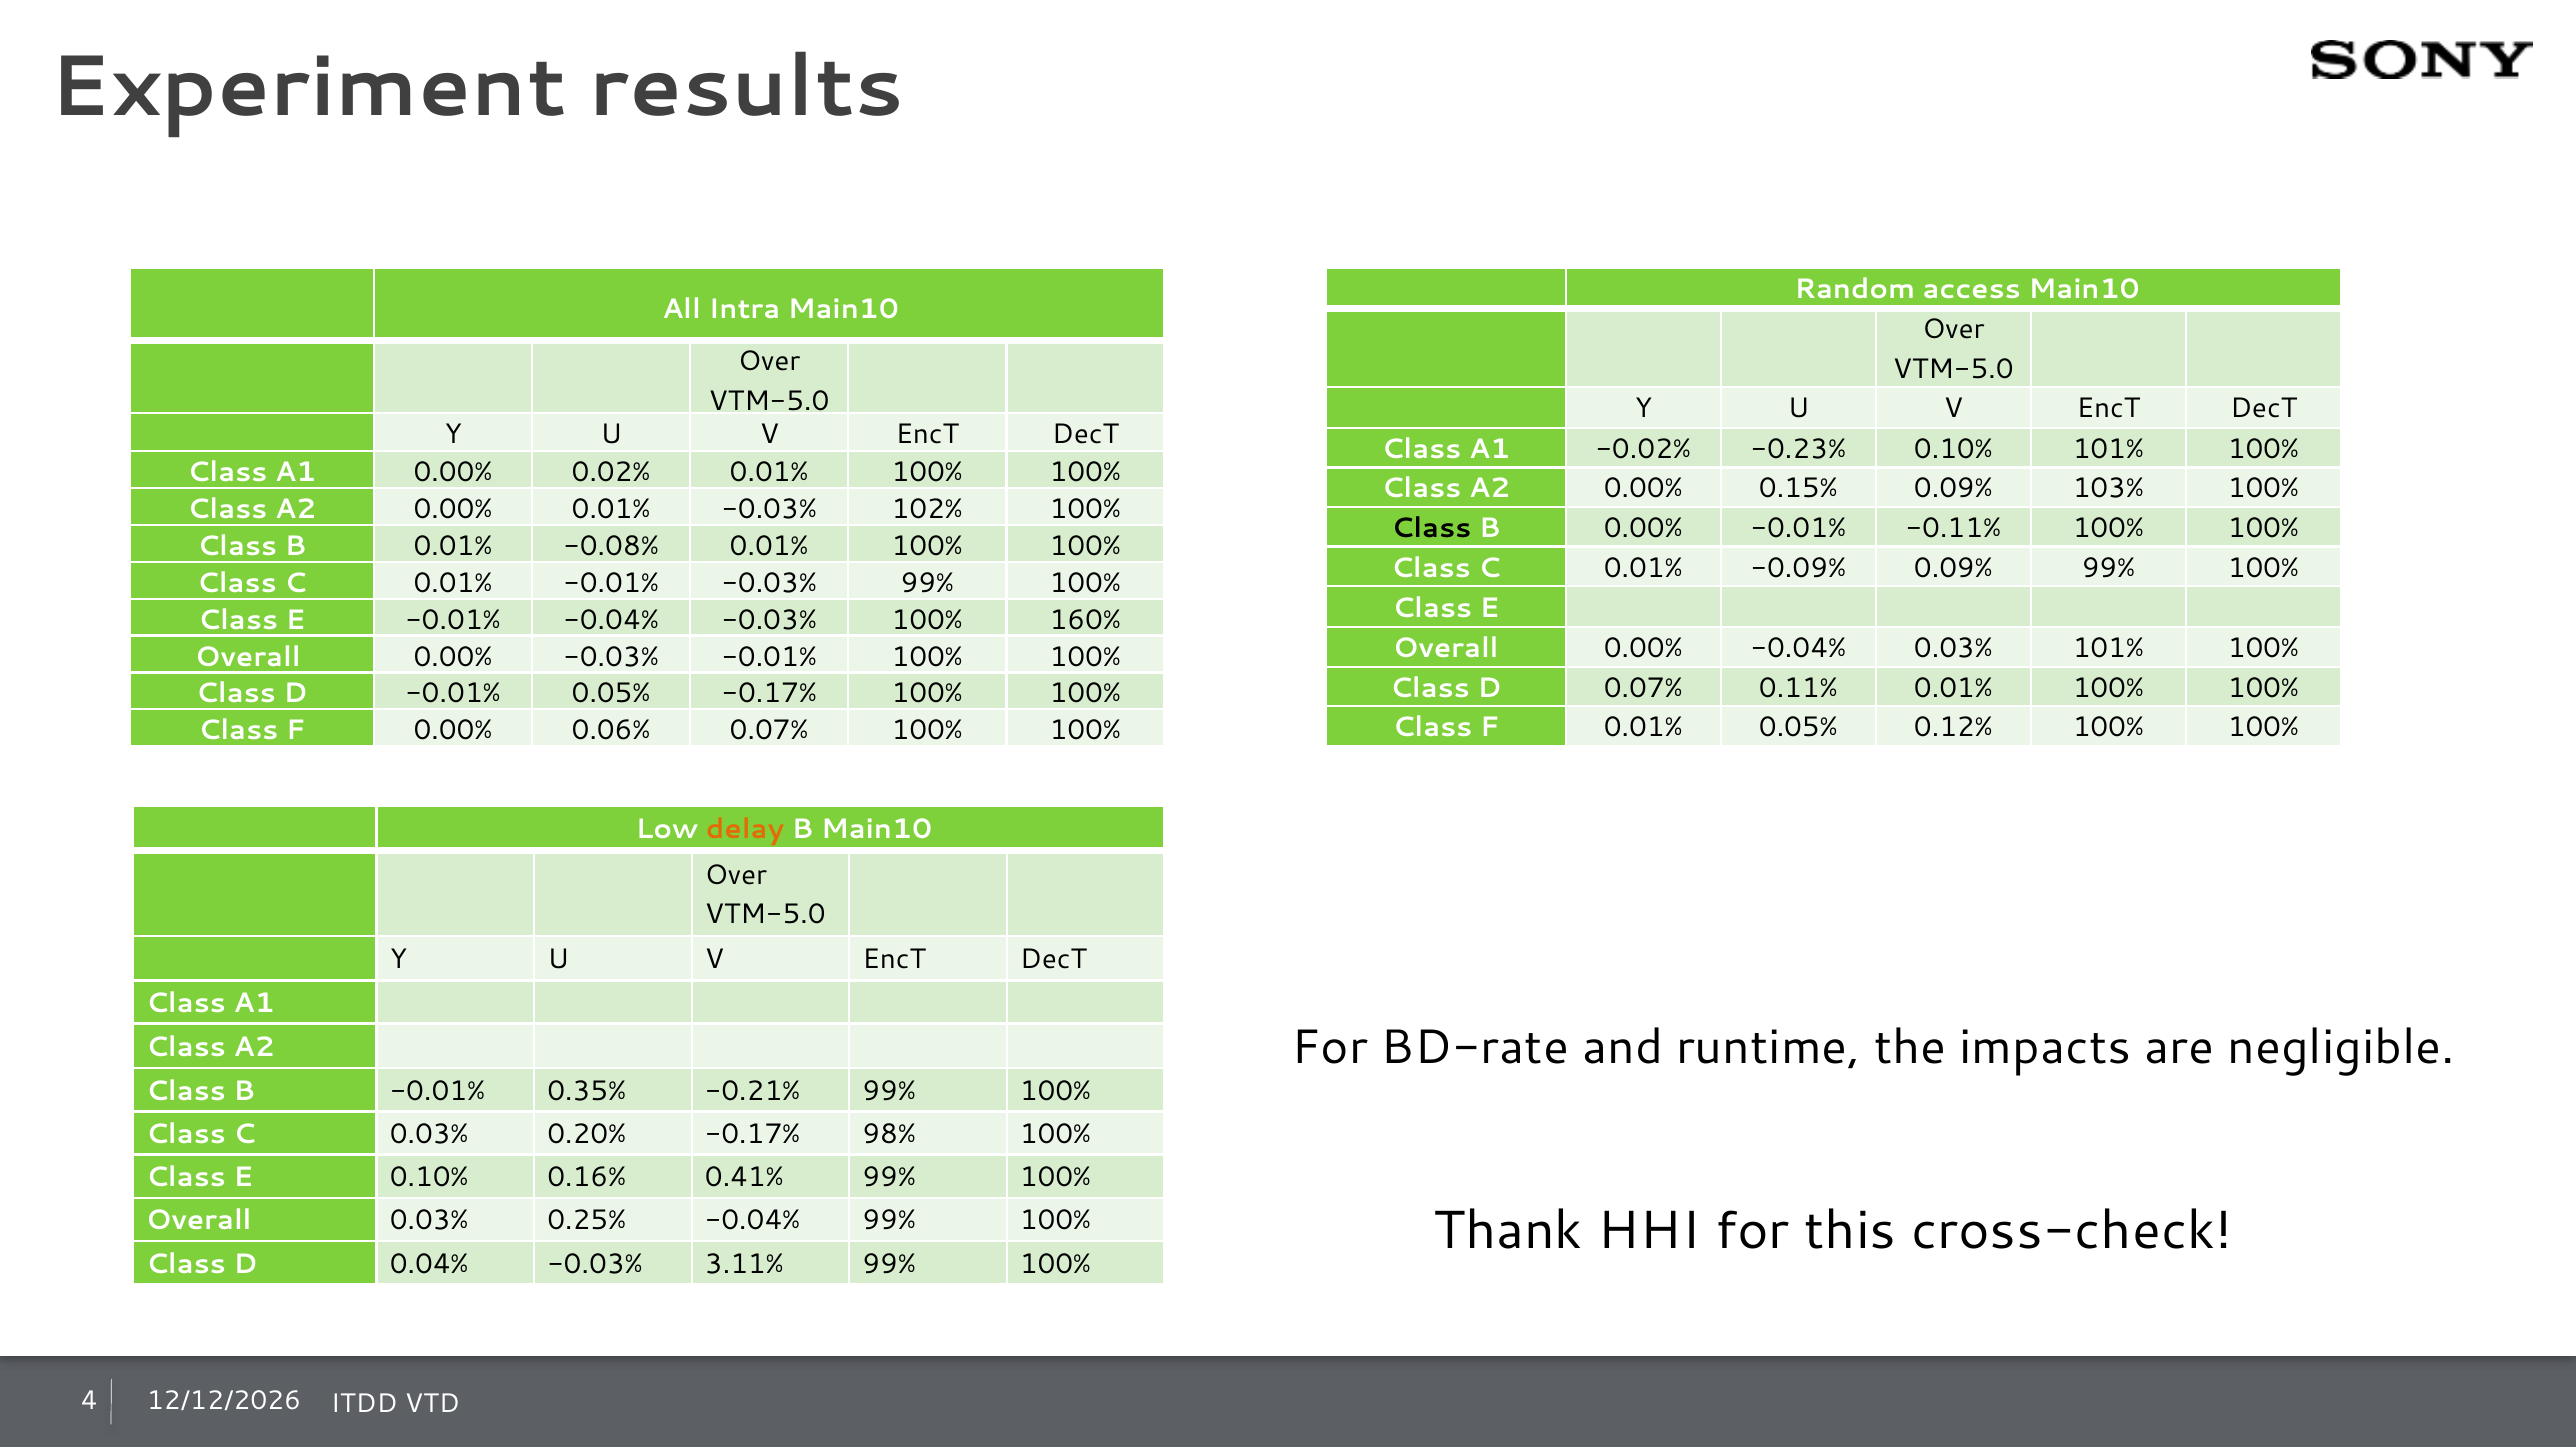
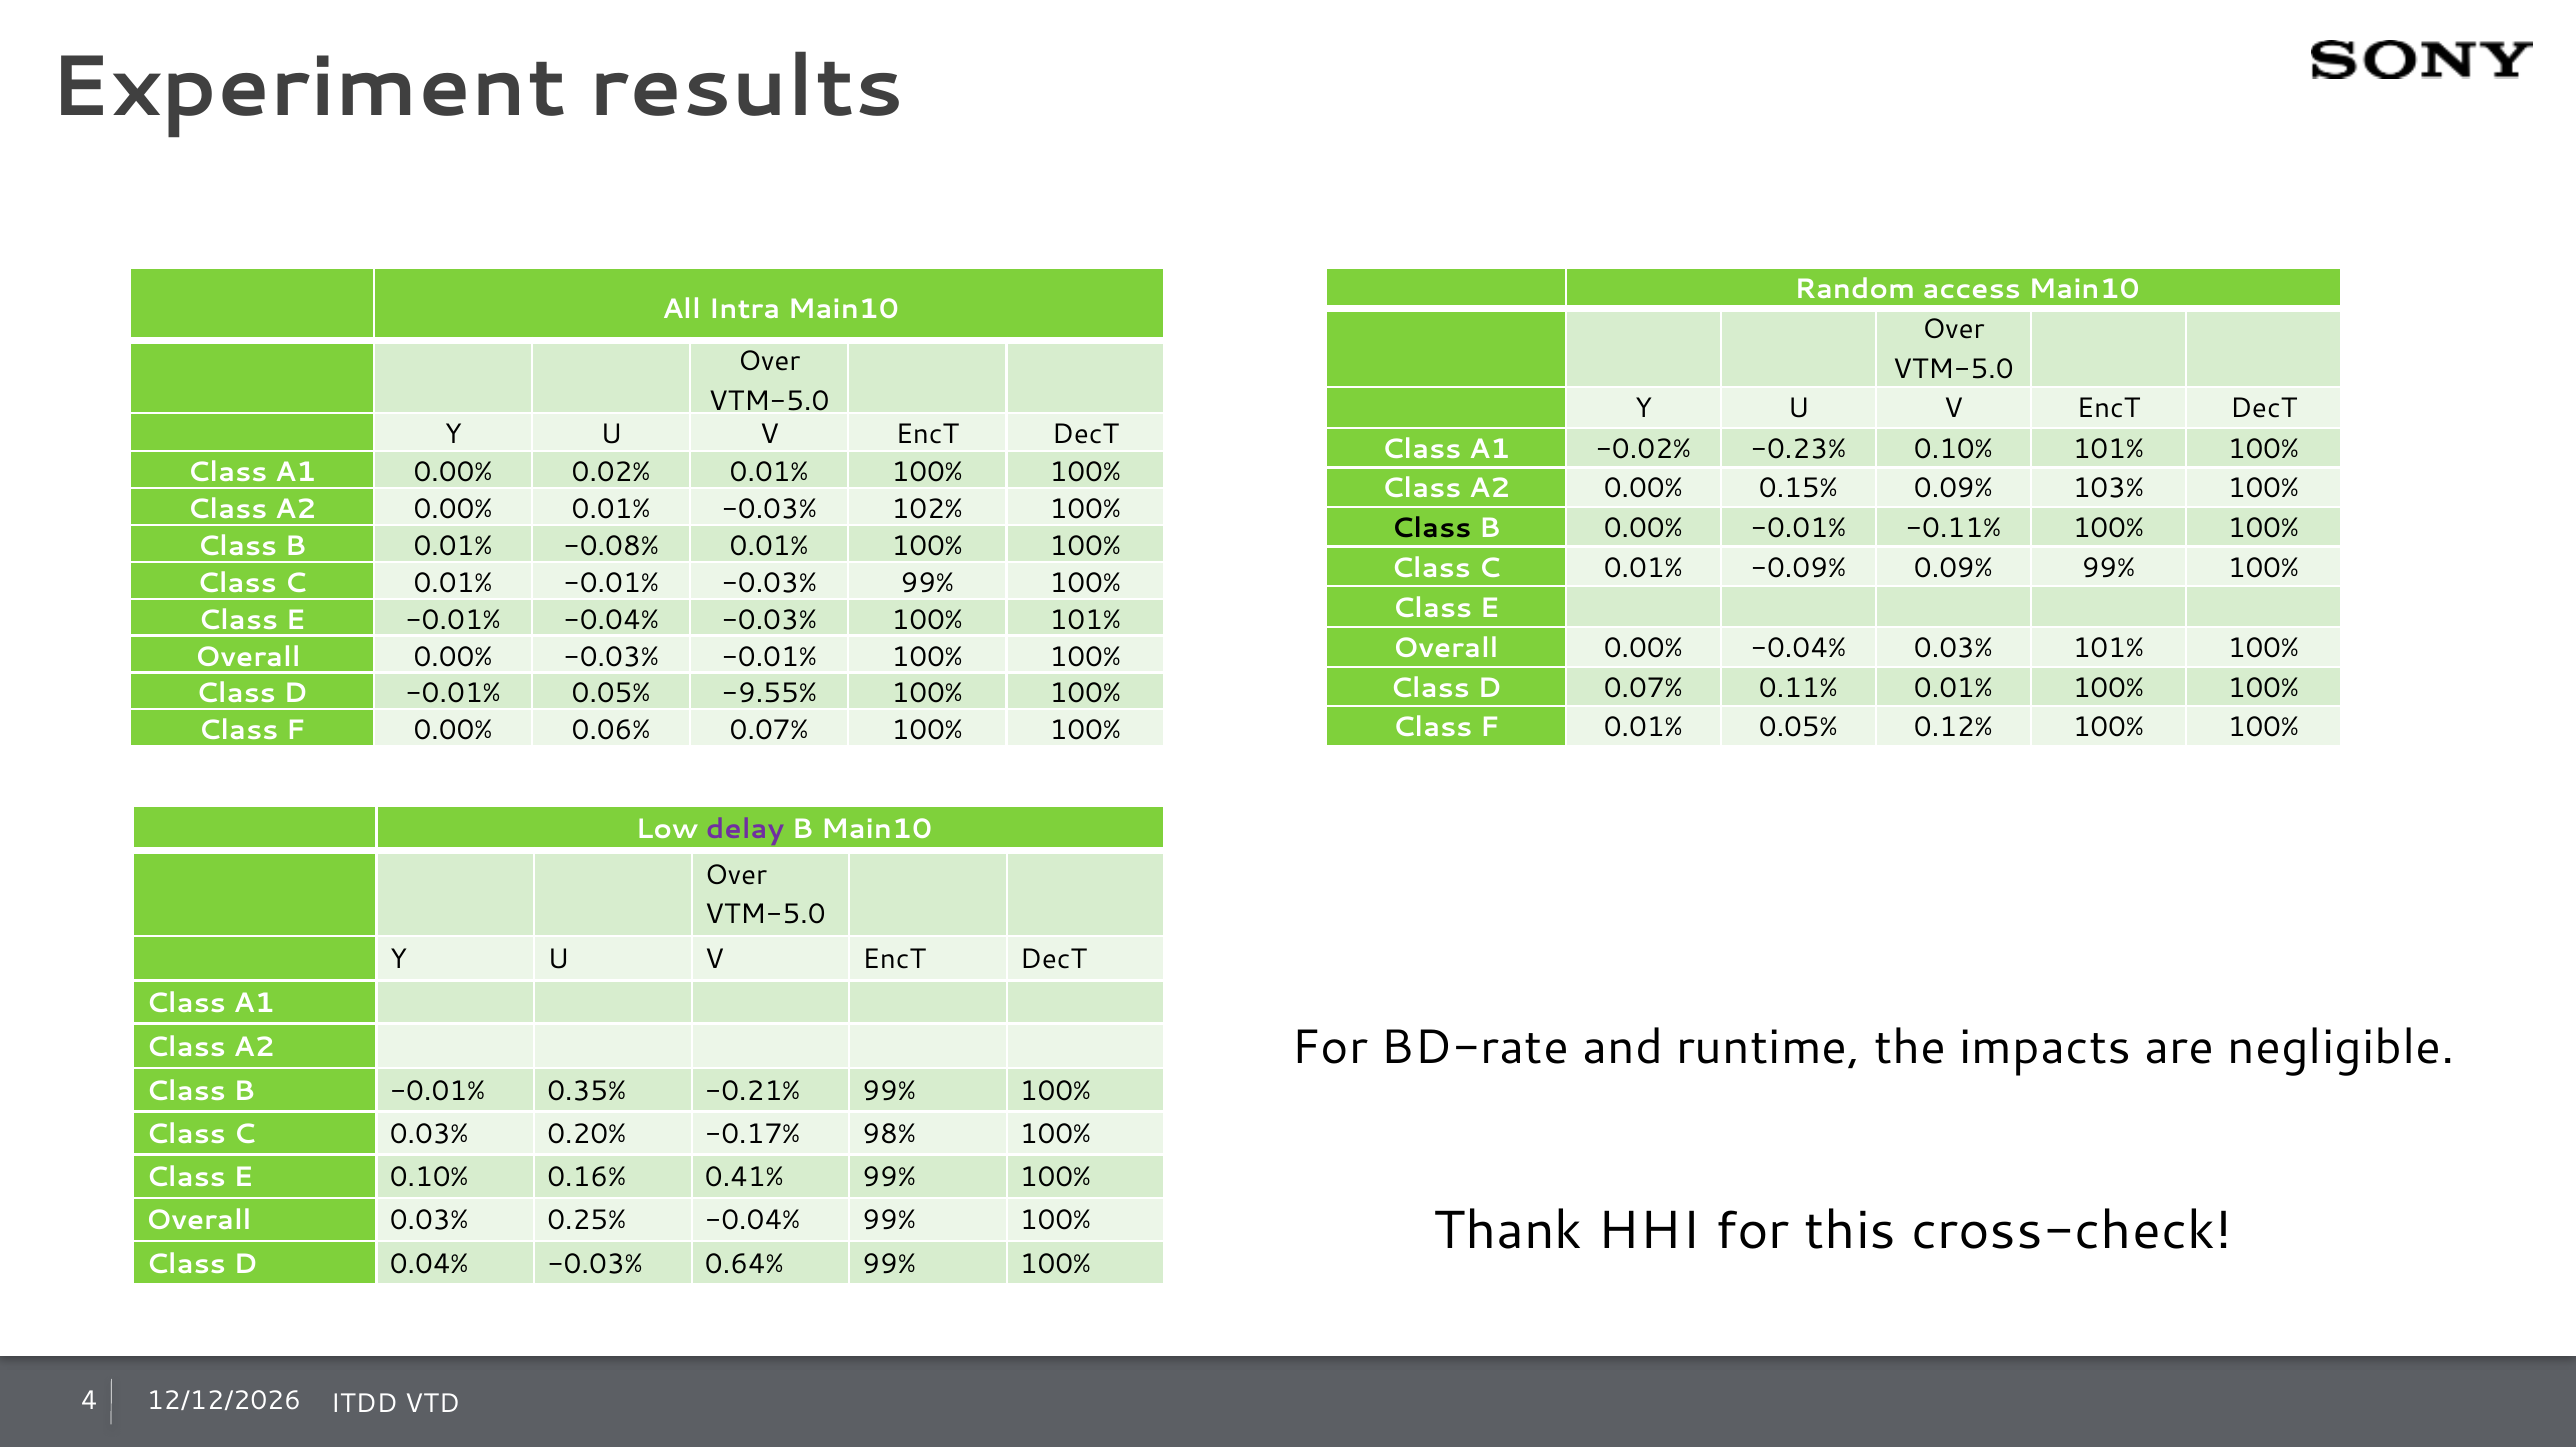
100% 160%: 160% -> 101%
0.05% -0.17%: -0.17% -> -9.55%
delay colour: orange -> purple
3.11%: 3.11% -> 0.64%
